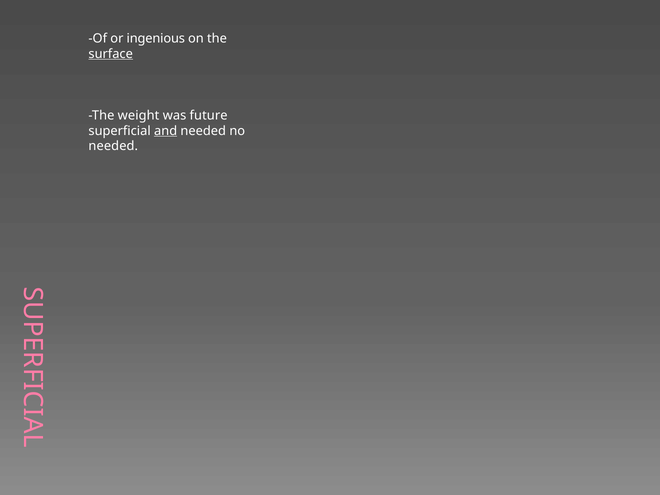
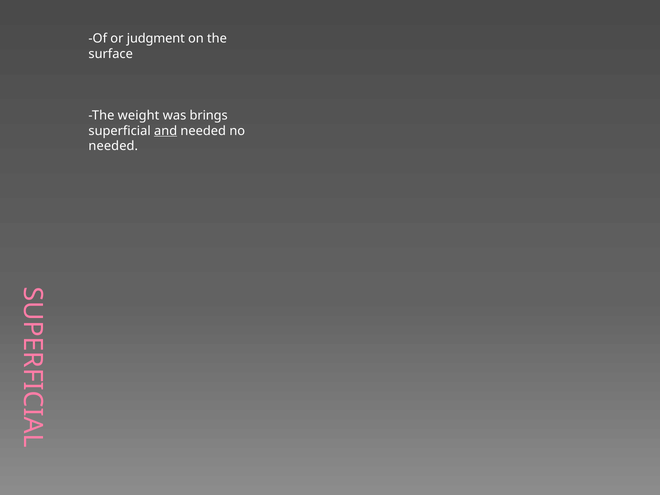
ingenious: ingenious -> judgment
surface underline: present -> none
future: future -> brings
